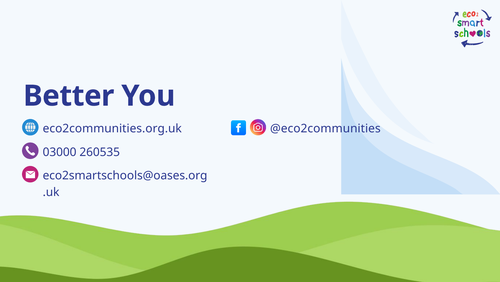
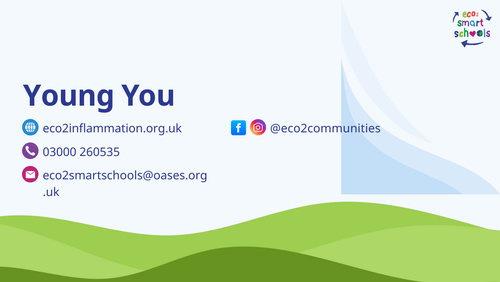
Better: Better -> Young
eco2communities.org.uk: eco2communities.org.uk -> eco2inflammation.org.uk
